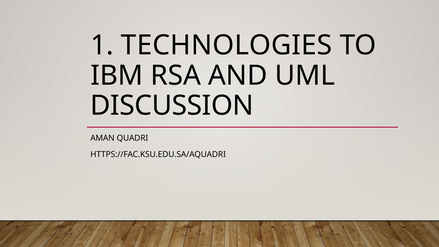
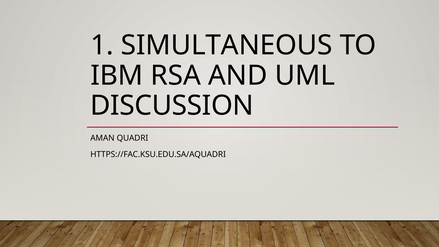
TECHNOLOGIES: TECHNOLOGIES -> SIMULTANEOUS
